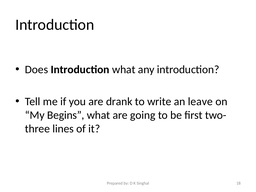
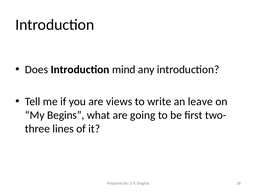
Introduction what: what -> mind
drank: drank -> views
